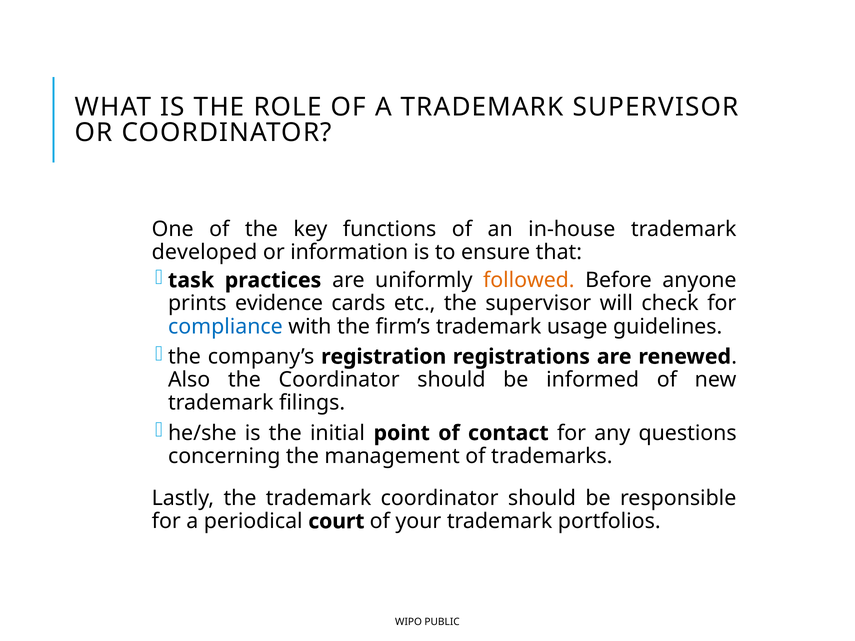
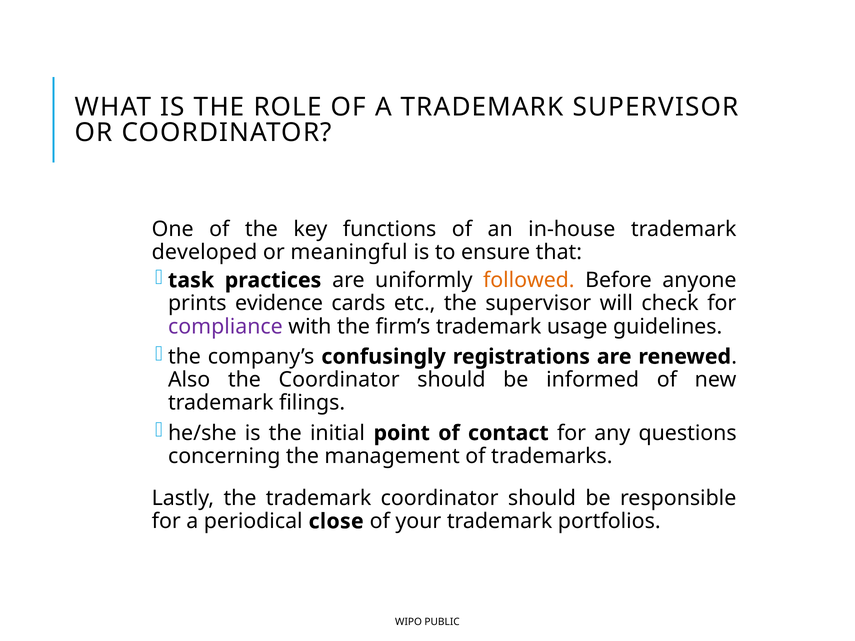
information: information -> meaningful
compliance colour: blue -> purple
registration: registration -> confusingly
court: court -> close
